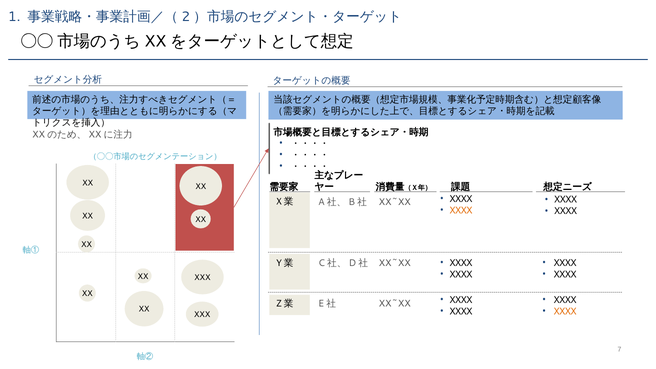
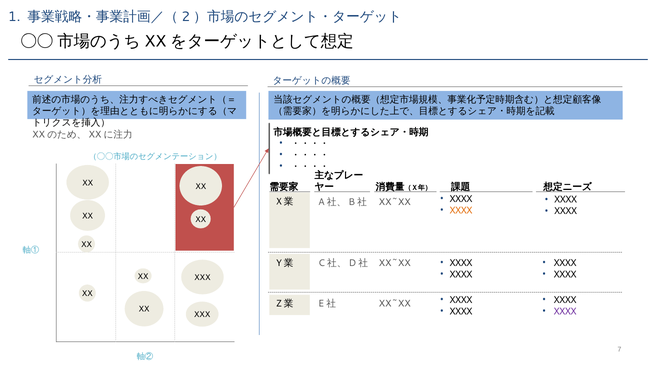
XXXX at (565, 311) colour: orange -> purple
